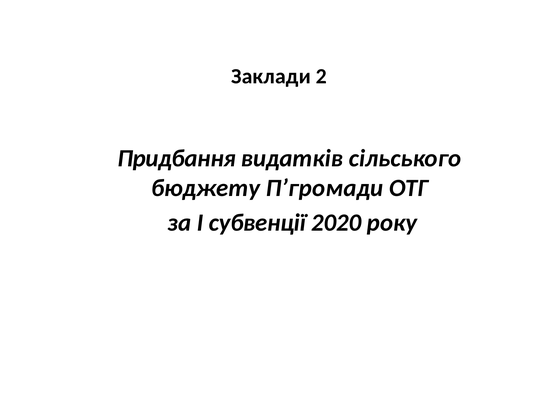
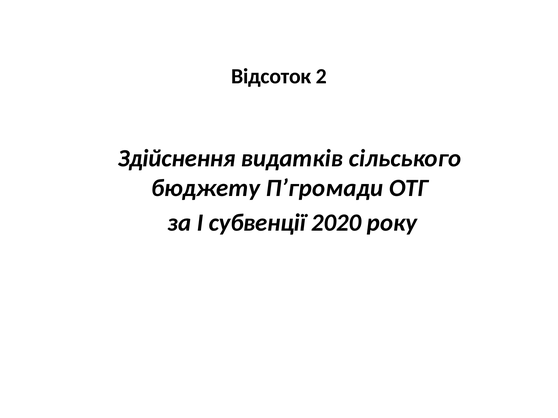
Заклади: Заклади -> Відсоток
Придбання: Придбання -> Здійснення
